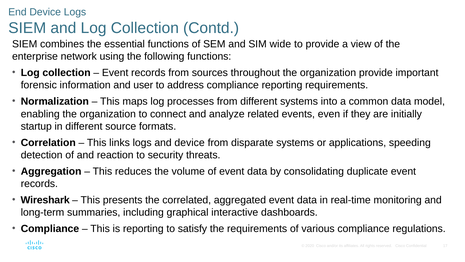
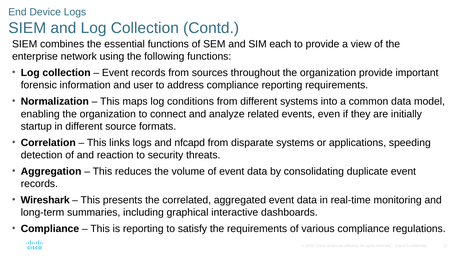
wide: wide -> each
processes: processes -> conditions
and device: device -> nfcapd
